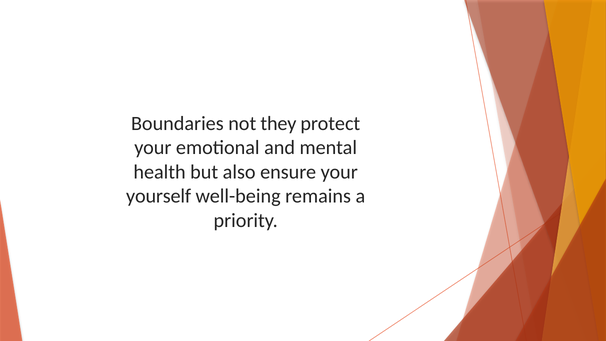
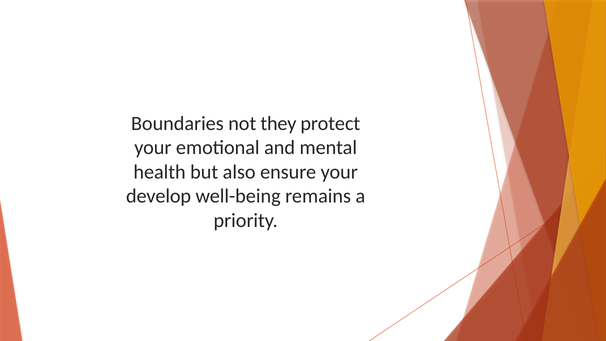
yourself: yourself -> develop
